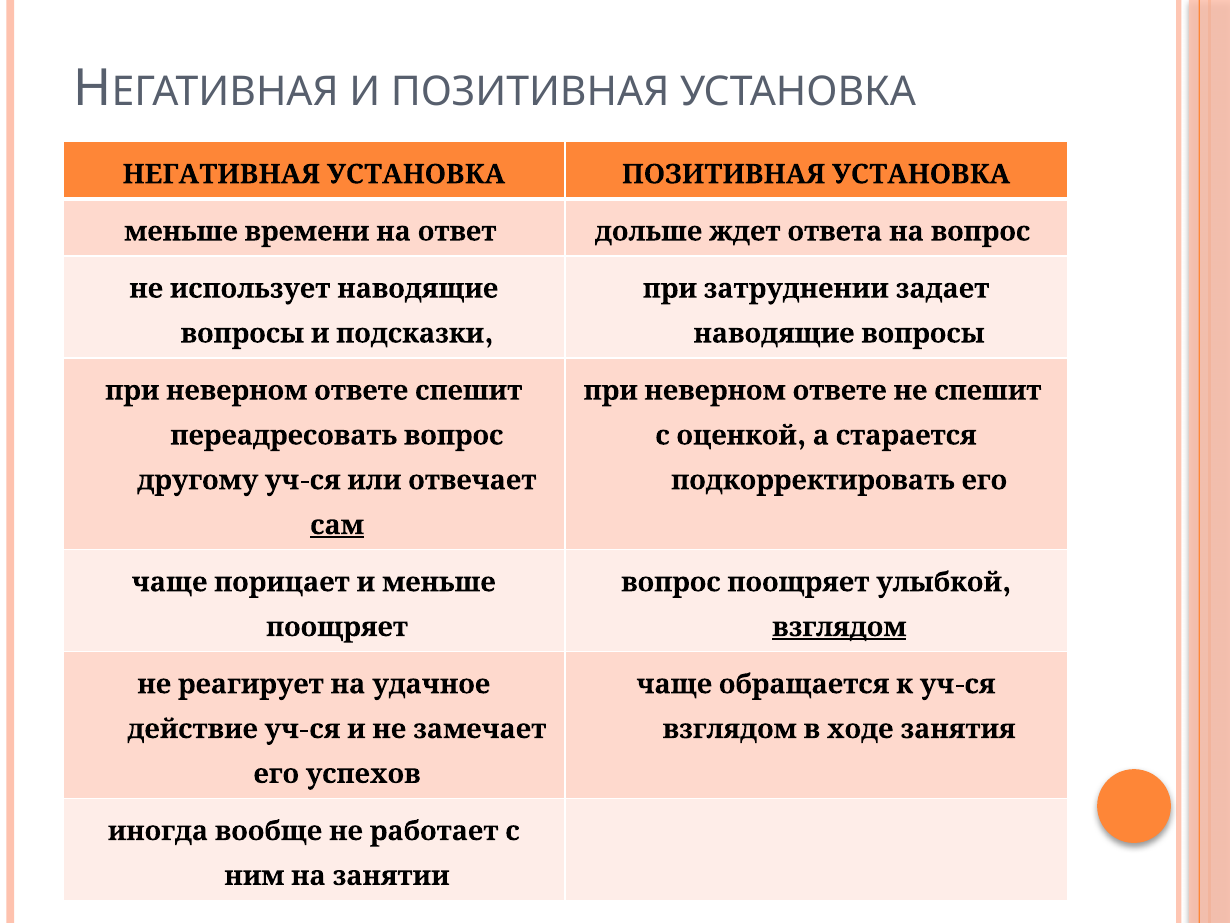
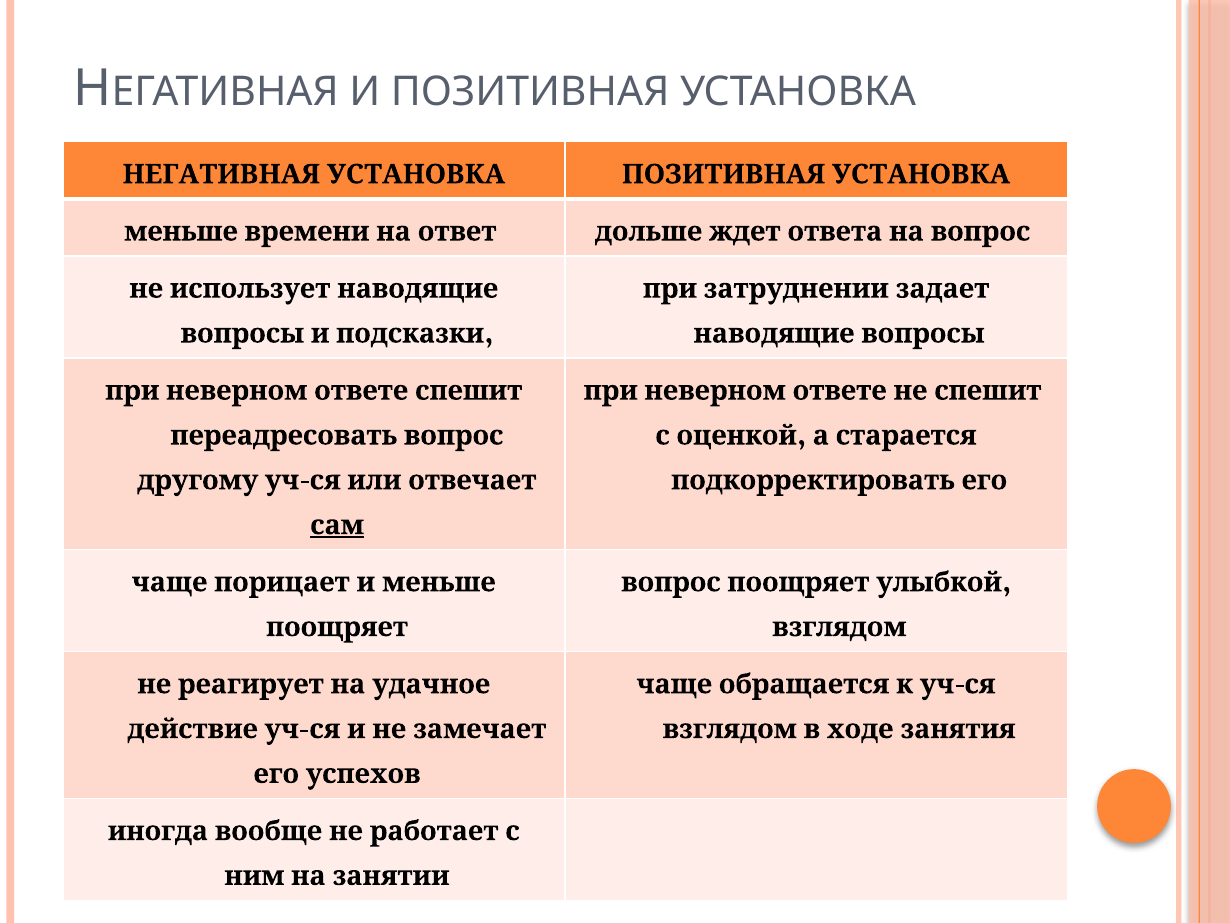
взглядом underline: present -> none
